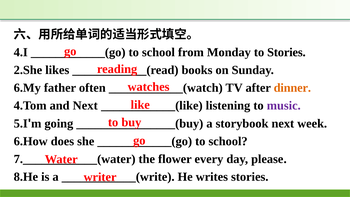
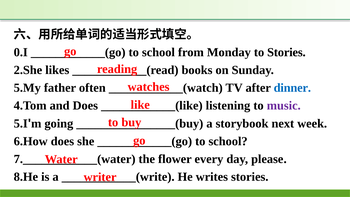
4.I: 4.I -> 0.I
6.My: 6.My -> 5.My
dinner colour: orange -> blue
and Next: Next -> Does
